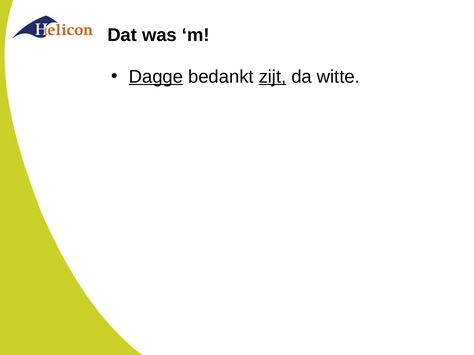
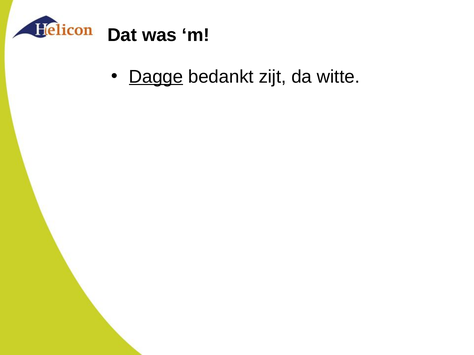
zijt underline: present -> none
